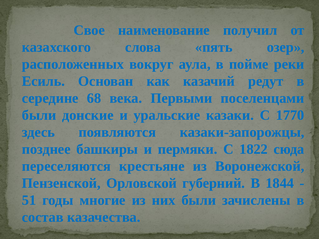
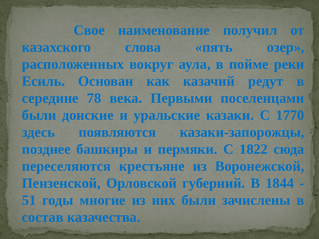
68: 68 -> 78
